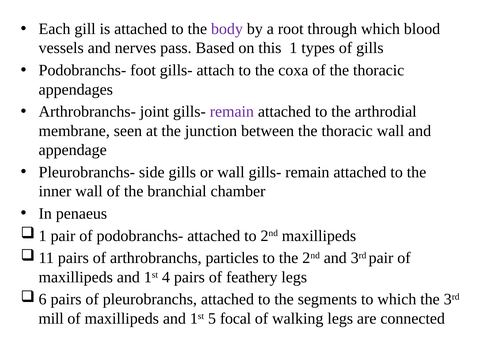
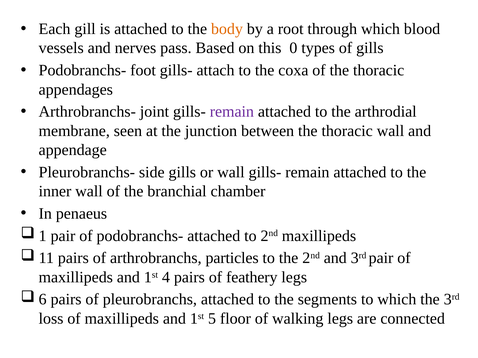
body colour: purple -> orange
1: 1 -> 0
mill: mill -> loss
focal: focal -> floor
